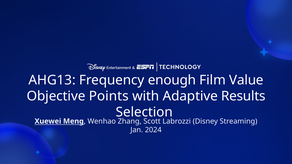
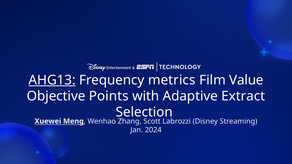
AHG13 underline: none -> present
enough: enough -> metrics
Results: Results -> Extract
